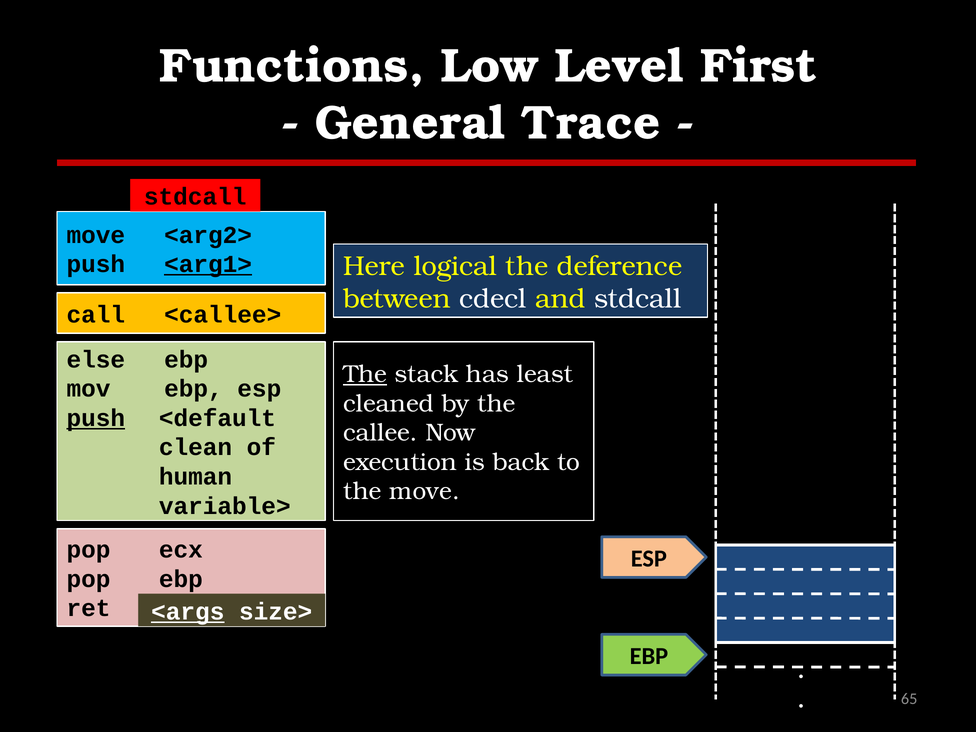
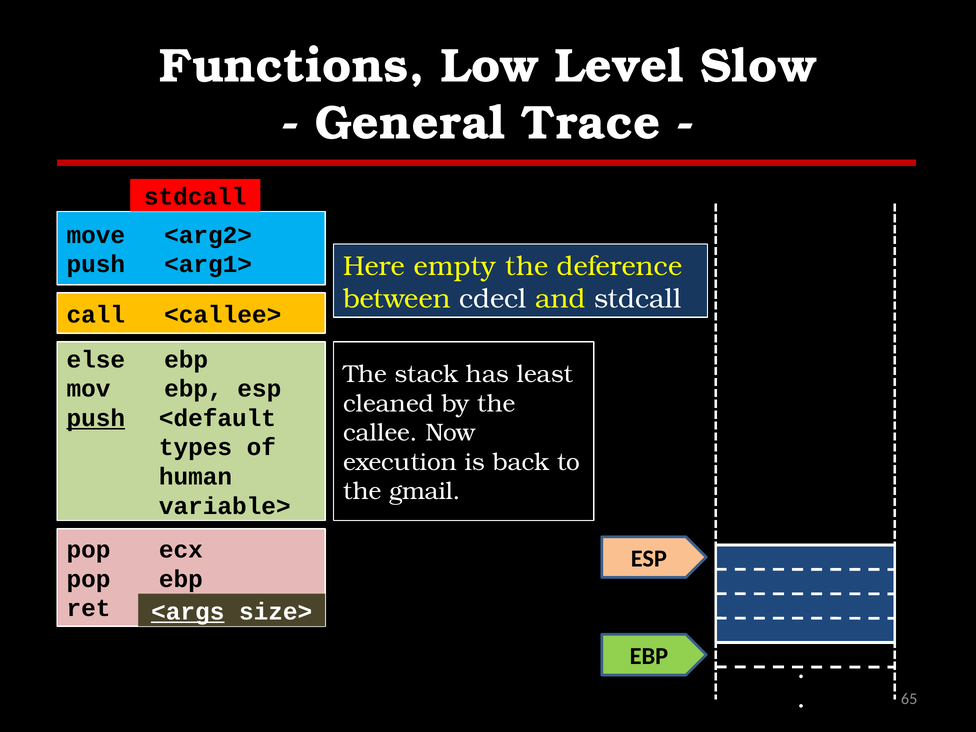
First: First -> Slow
logical: logical -> empty
<arg1> underline: present -> none
The at (365, 374) underline: present -> none
clean: clean -> types
the move: move -> gmail
